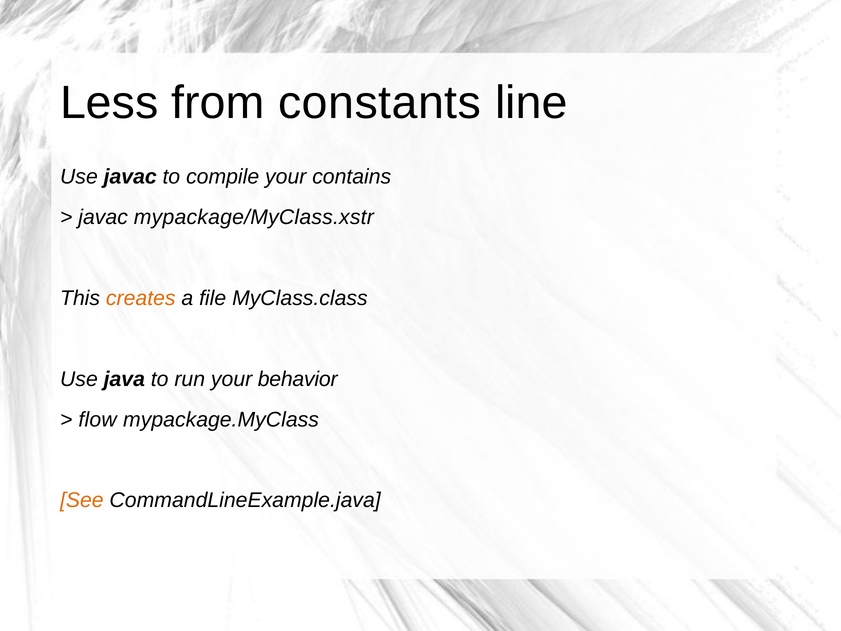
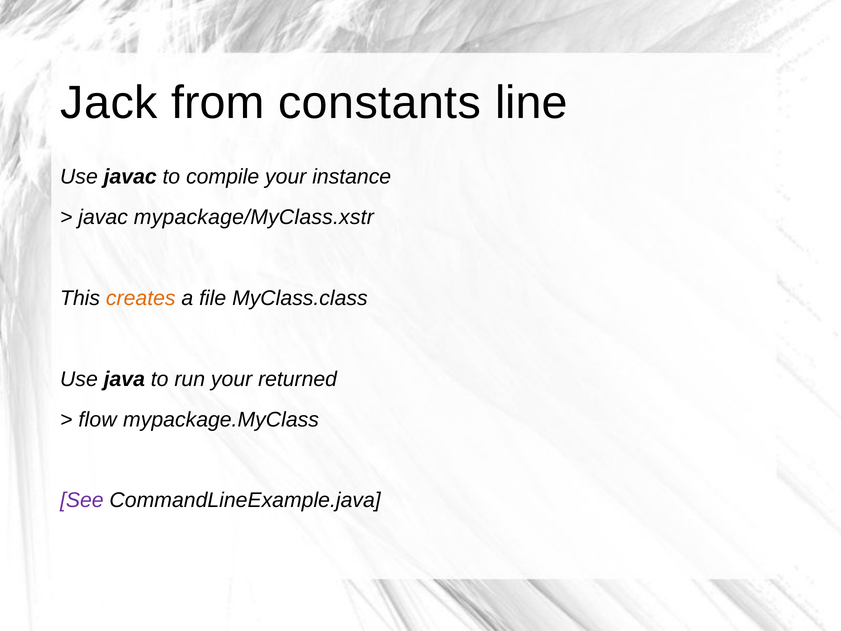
Less: Less -> Jack
contains: contains -> instance
behavior: behavior -> returned
See colour: orange -> purple
